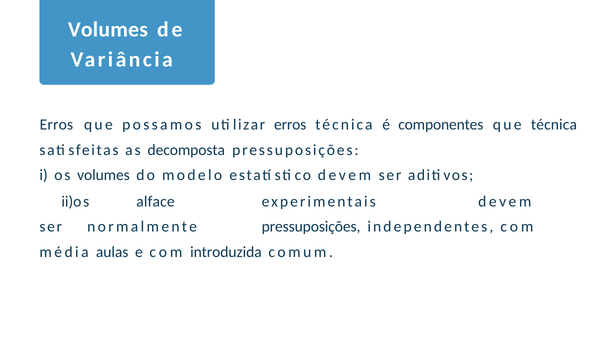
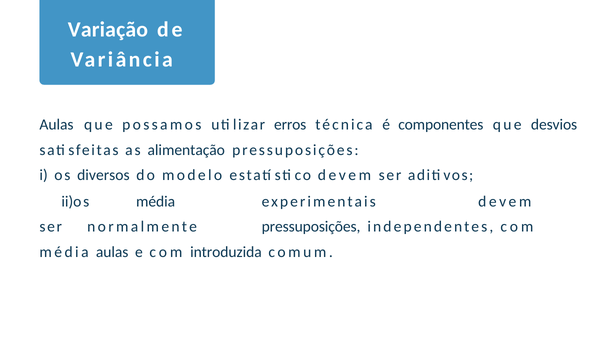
Volumes at (108, 29): Volumes -> Variação
Erros at (56, 125): Erros -> Aulas
que técnica: técnica -> desvios
decomposta: decomposta -> alimentação
os volumes: volumes -> diversos
alface at (155, 202): alface -> média
